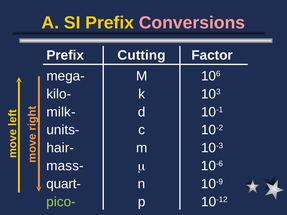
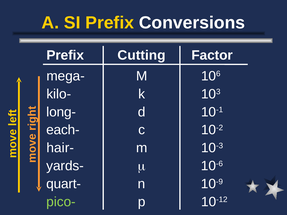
Conversions colour: pink -> white
milk-: milk- -> long-
units-: units- -> each-
mass-: mass- -> yards-
